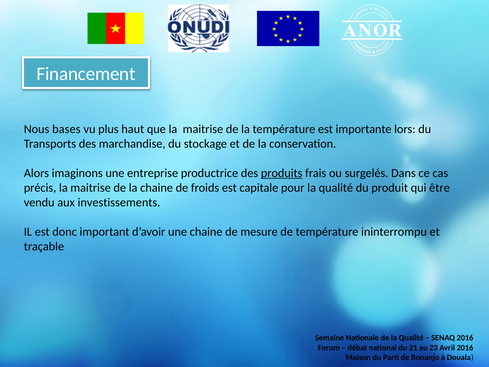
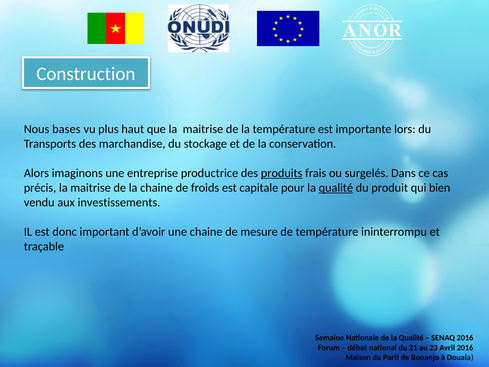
Financement: Financement -> Construction
qualité at (336, 188) underline: none -> present
être: être -> bien
